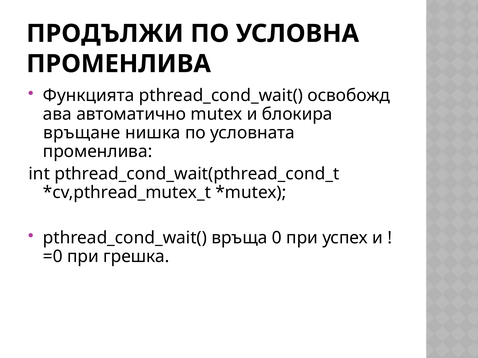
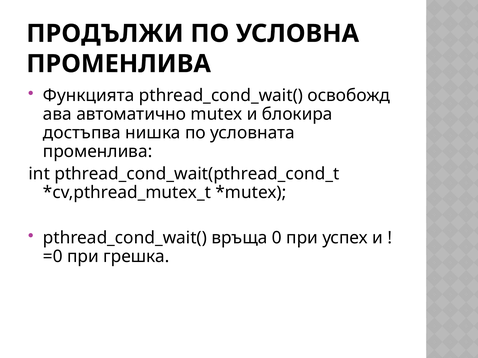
връщане: връщане -> достъпва
